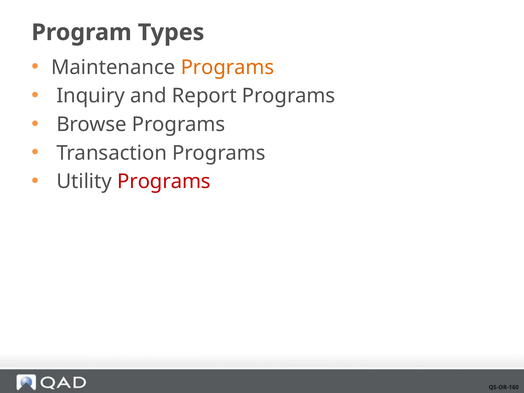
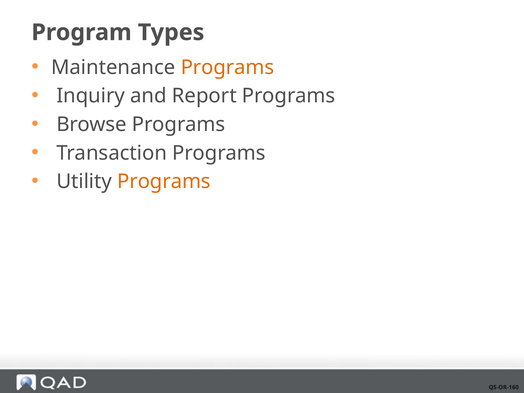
Programs at (164, 182) colour: red -> orange
